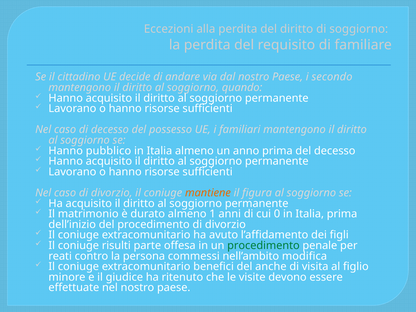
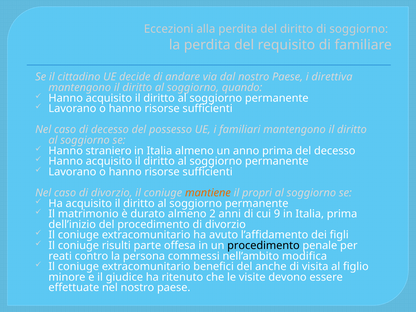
secondo: secondo -> direttiva
pubblico: pubblico -> straniero
figura: figura -> propri
1: 1 -> 2
0: 0 -> 9
procedimento at (263, 246) colour: green -> black
